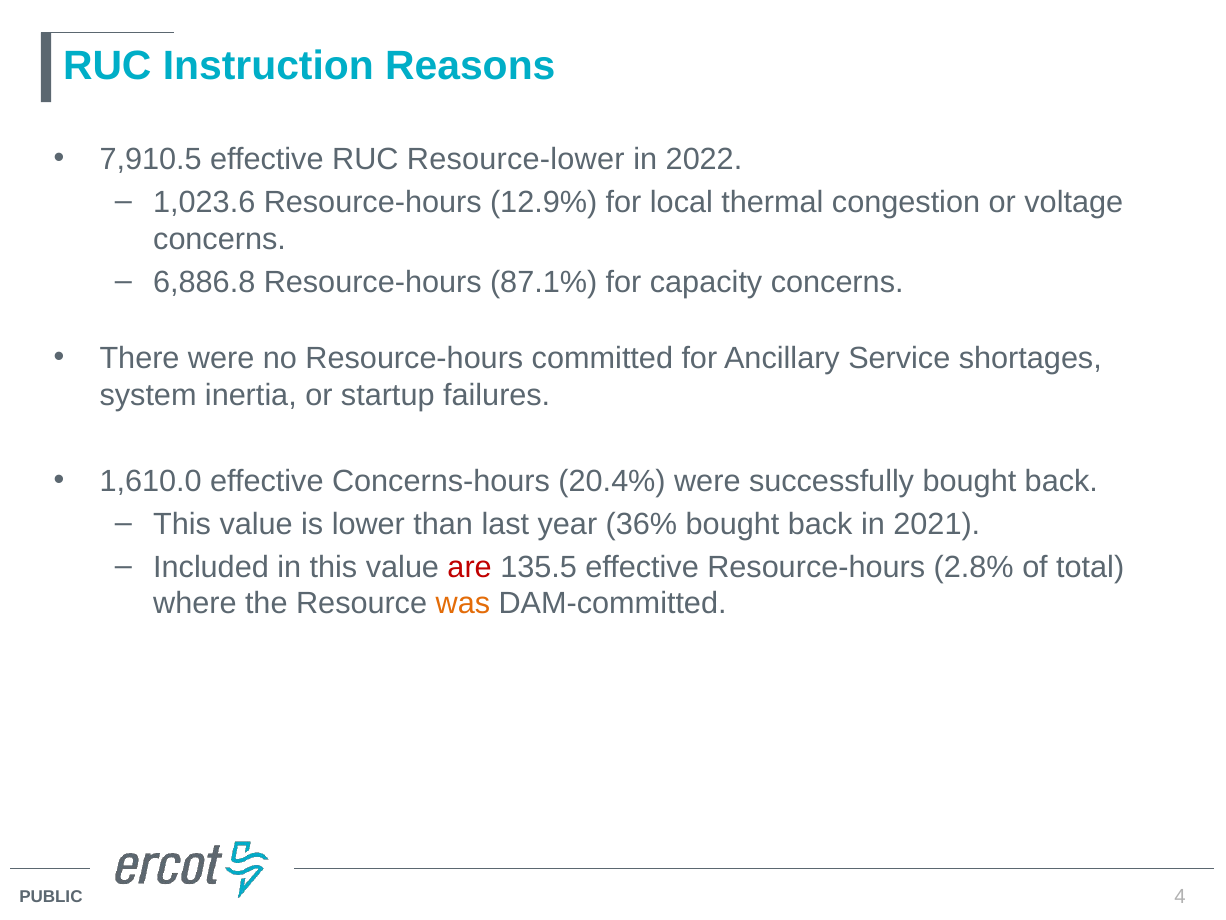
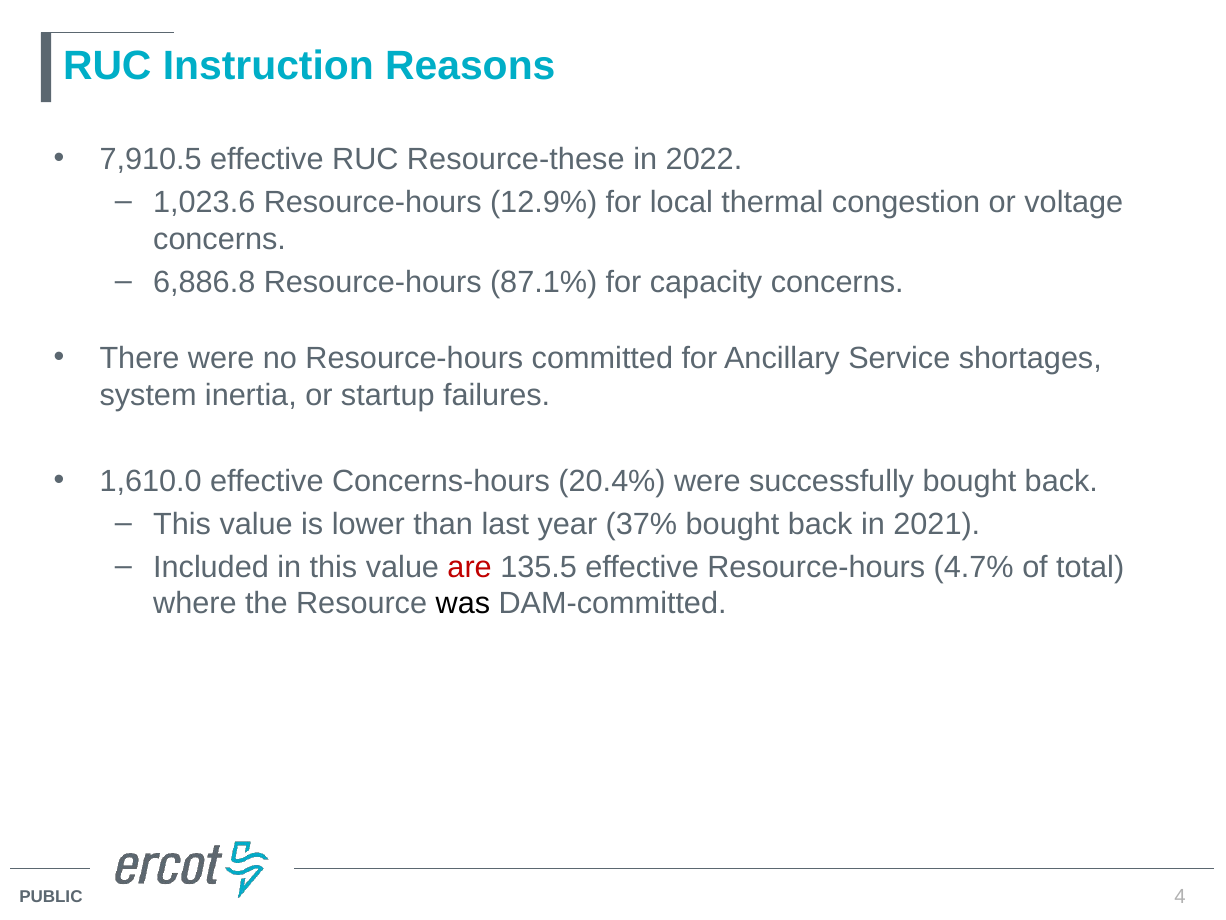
Resource-lower: Resource-lower -> Resource-these
36%: 36% -> 37%
2.8%: 2.8% -> 4.7%
was colour: orange -> black
